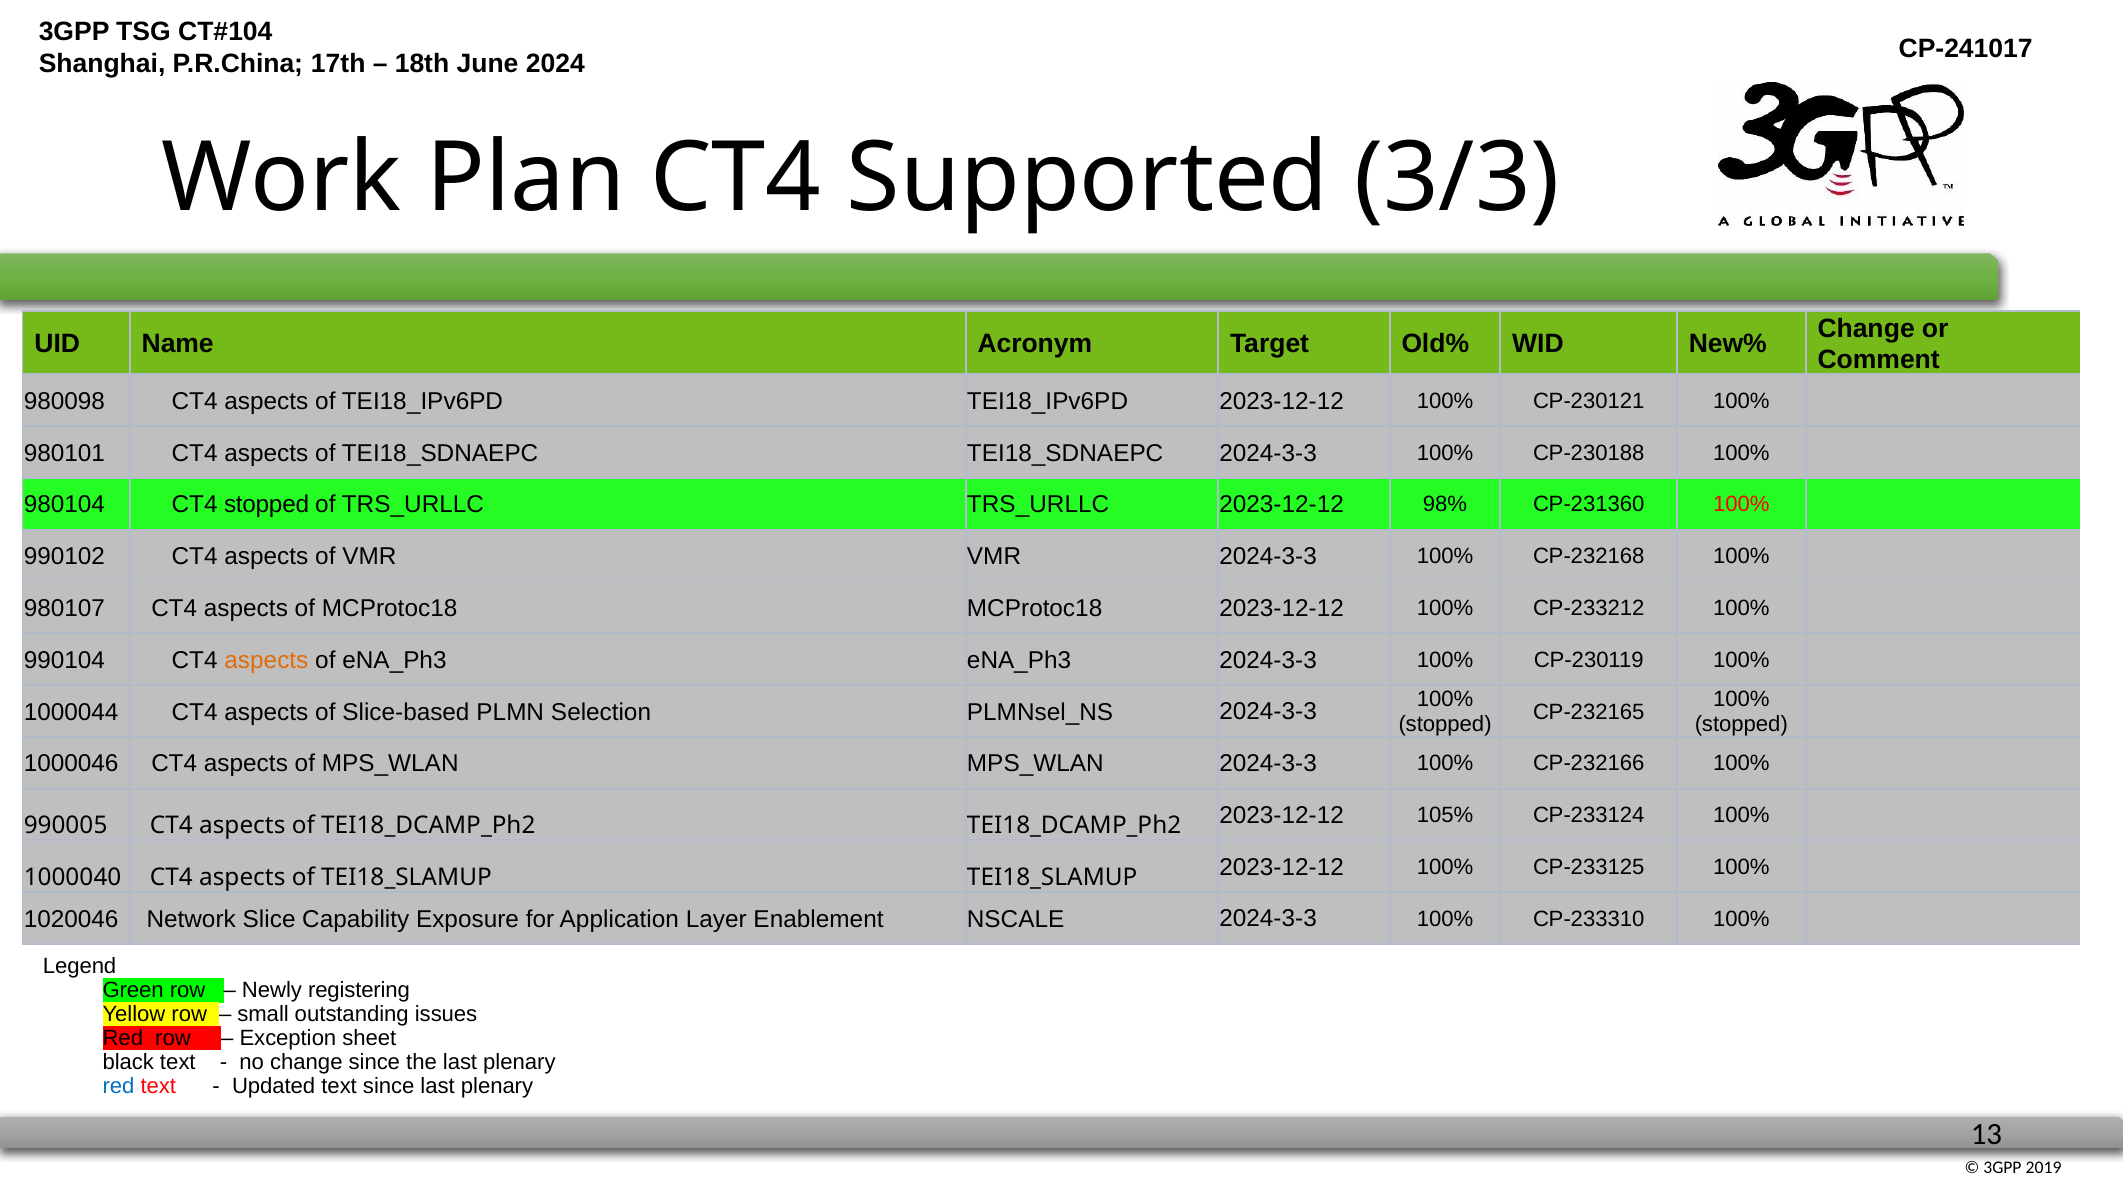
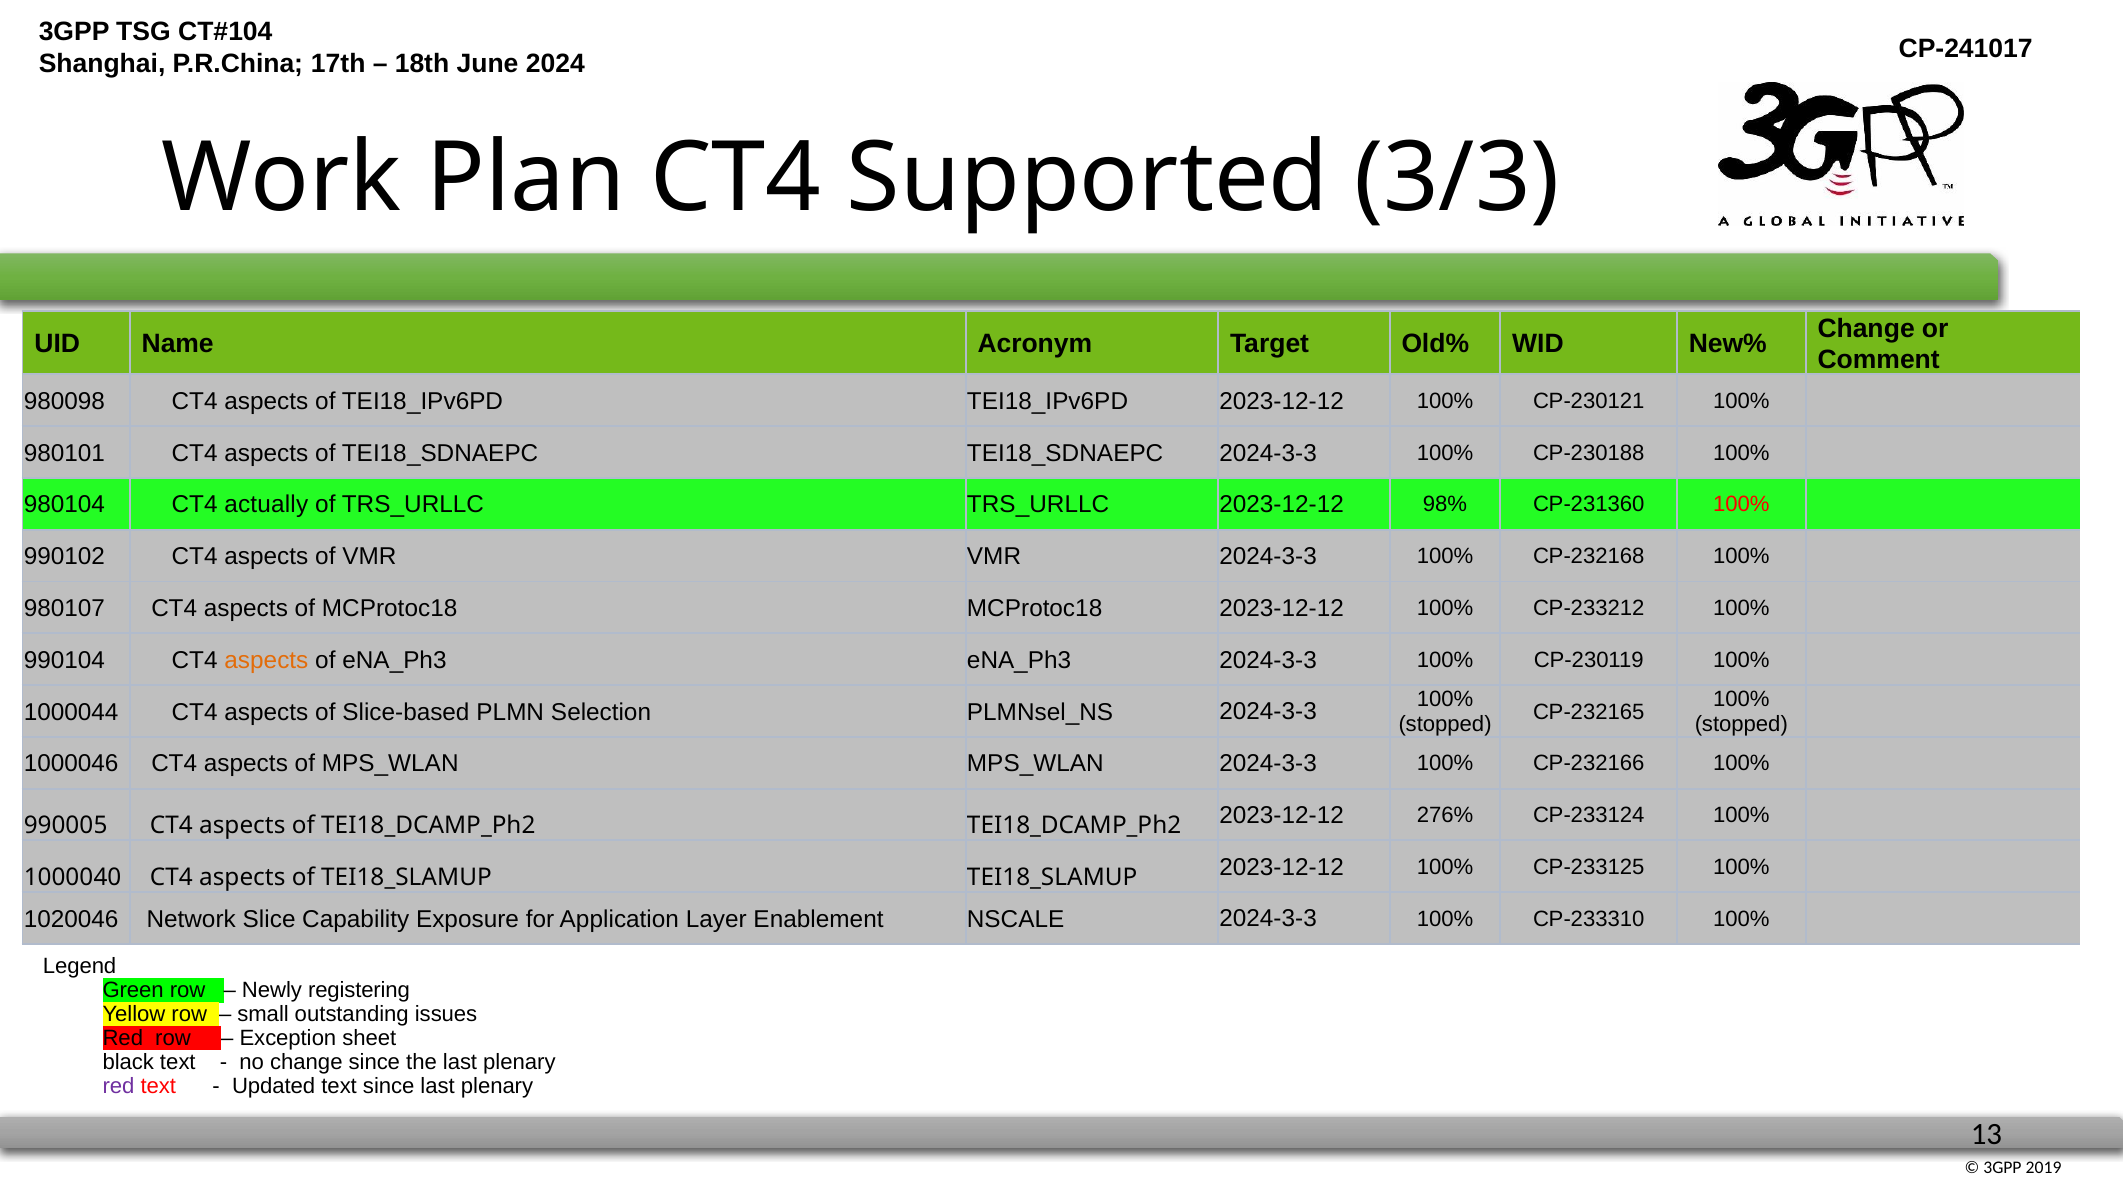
CT4 stopped: stopped -> actually
105%: 105% -> 276%
red at (119, 1087) colour: blue -> purple
